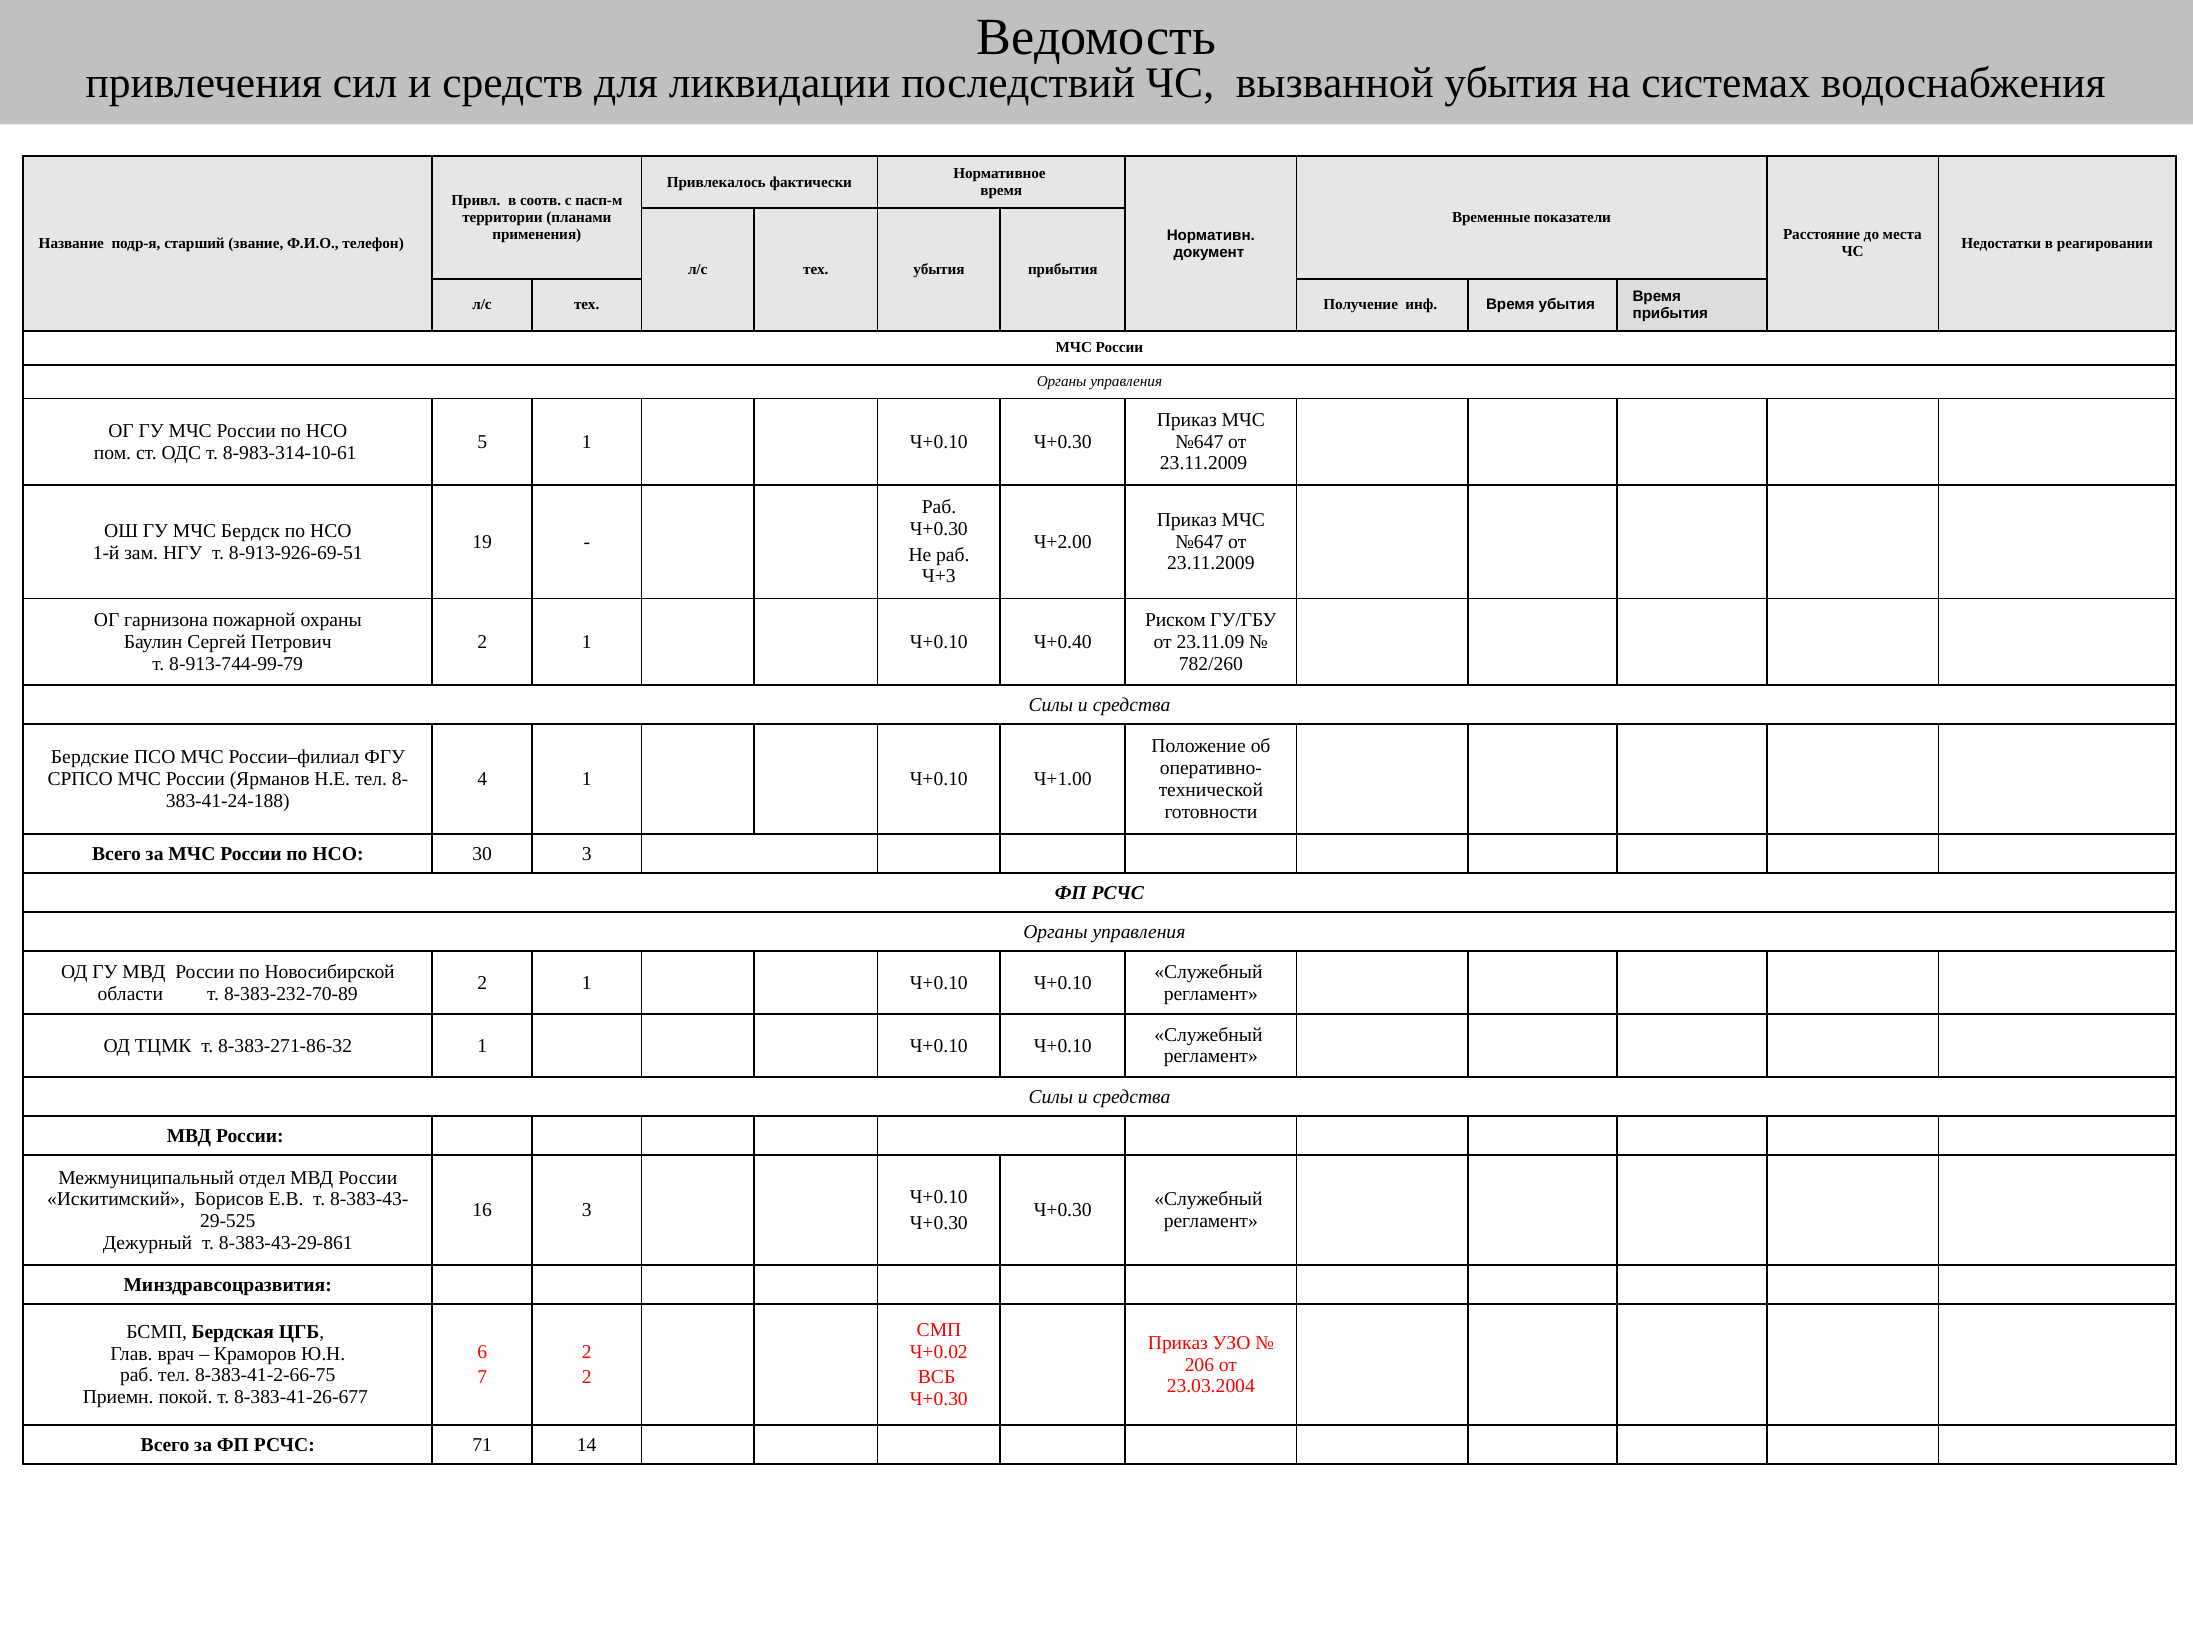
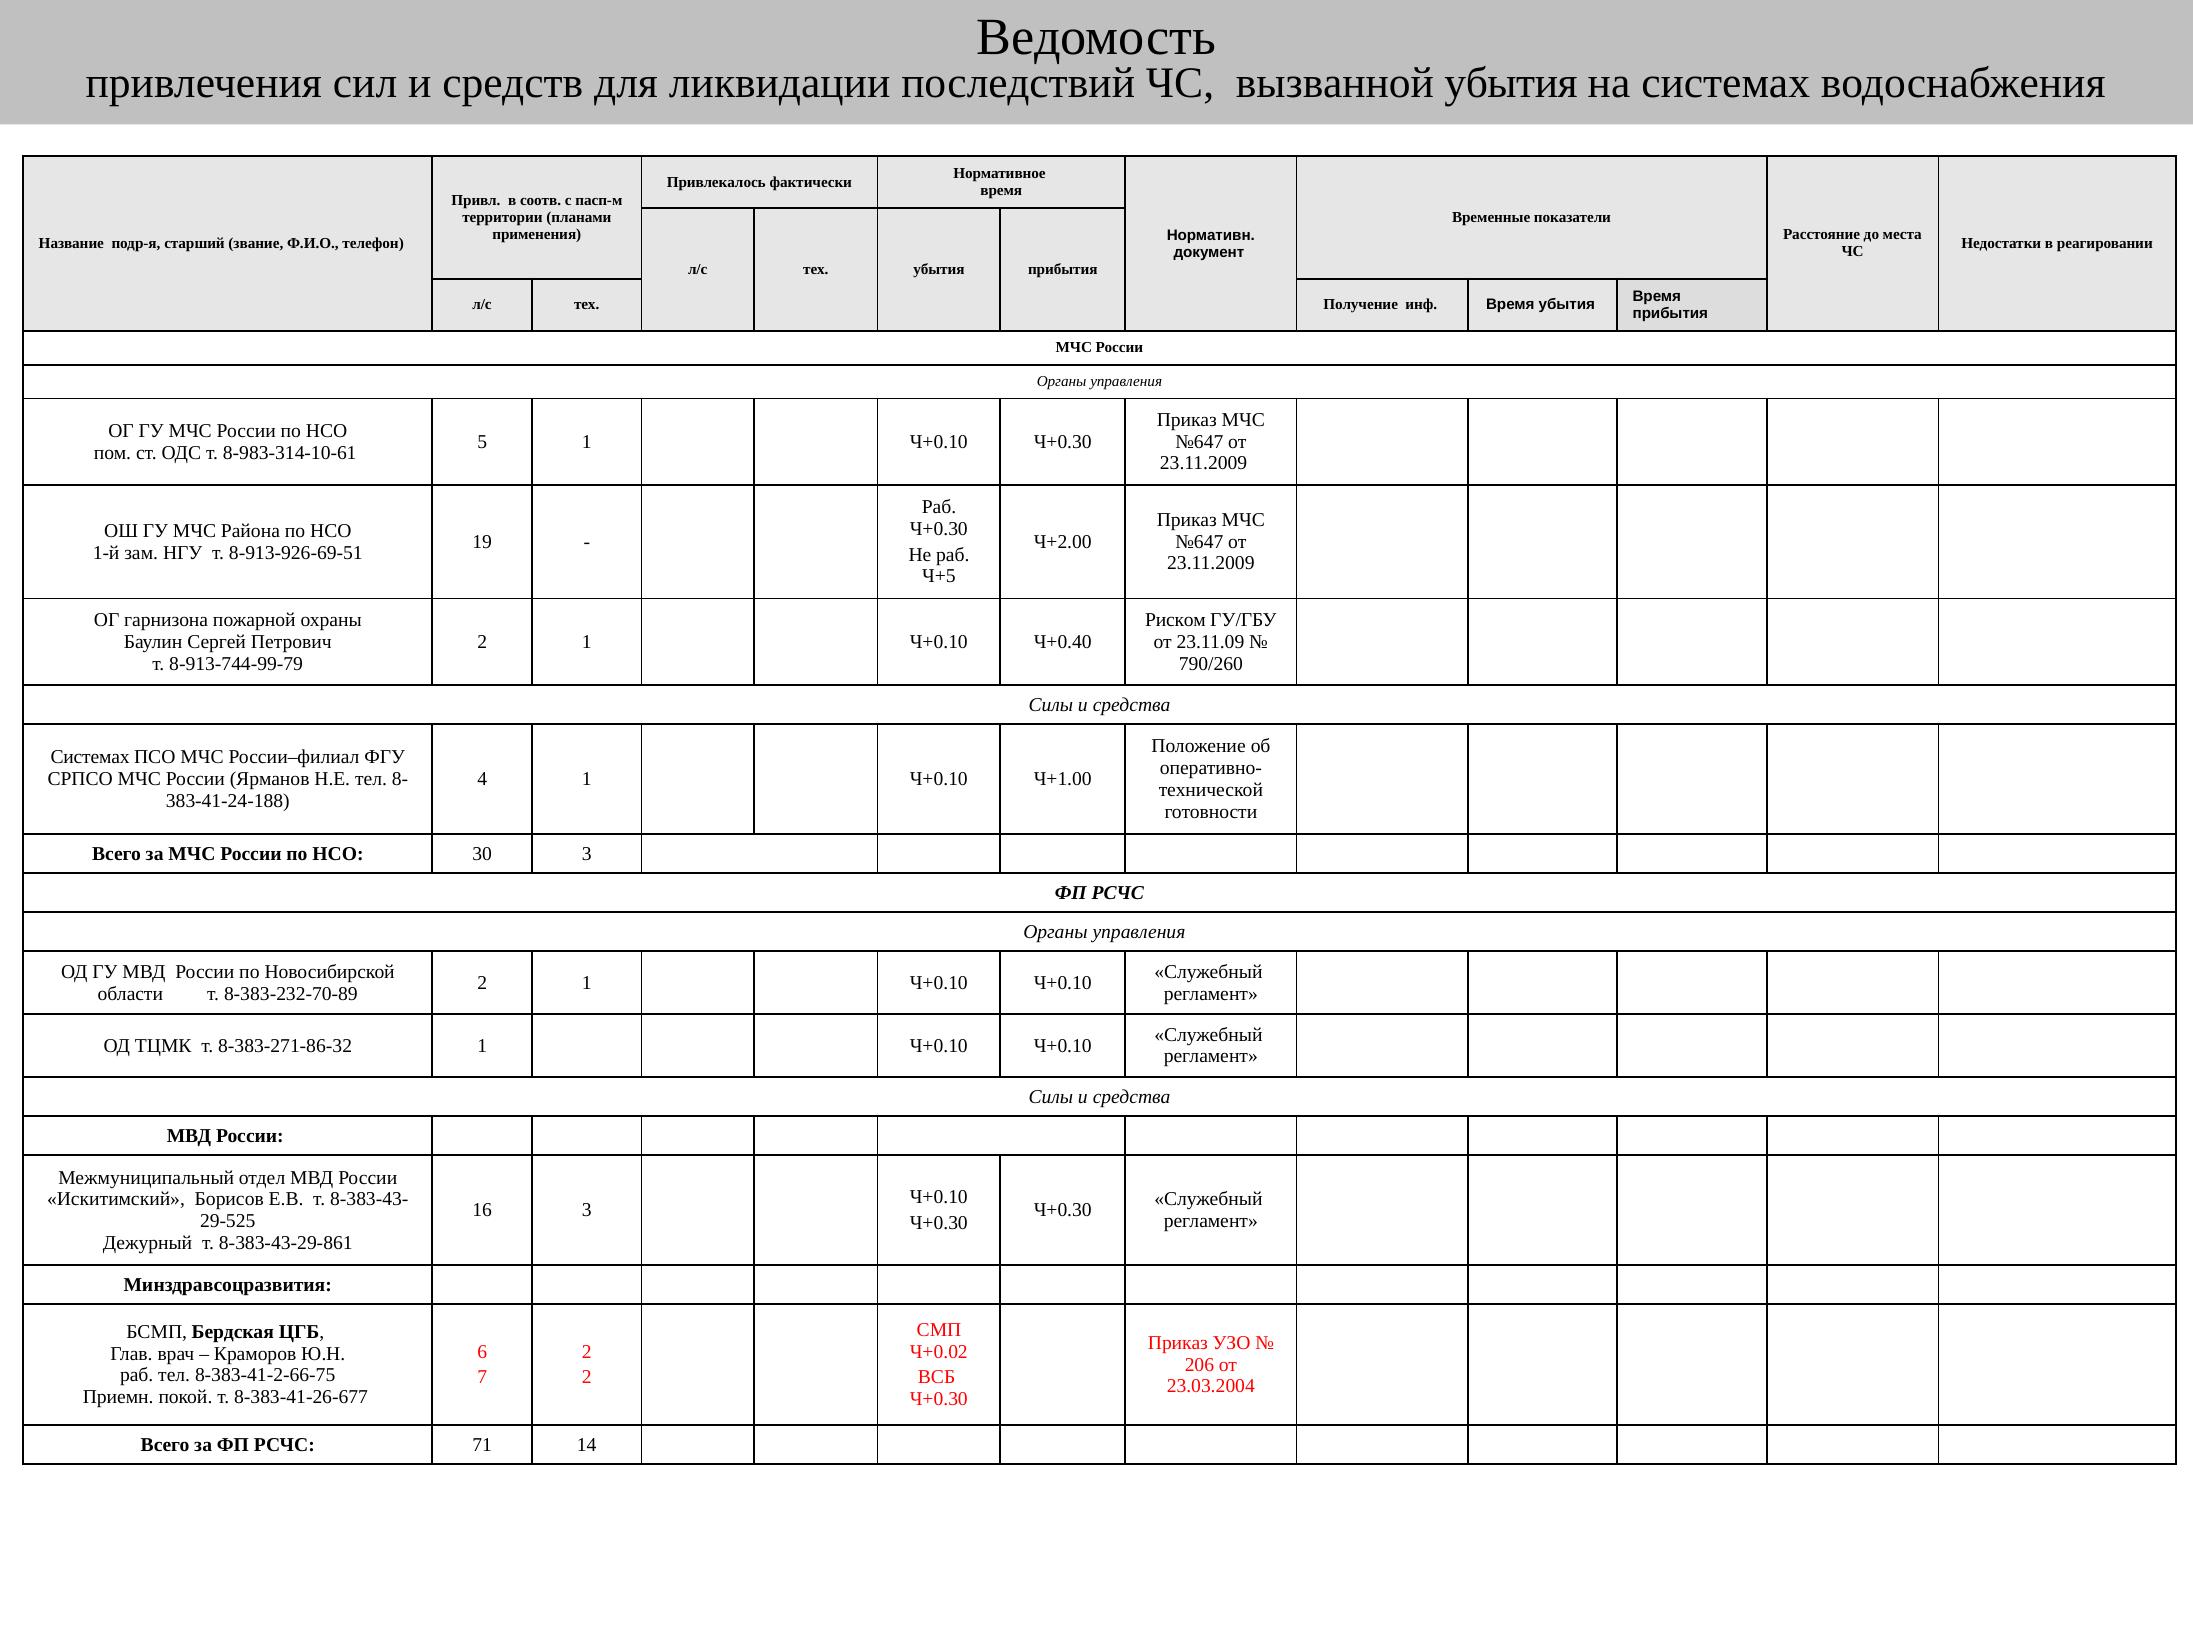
Бердск: Бердск -> Района
Ч+3: Ч+3 -> Ч+5
782/260: 782/260 -> 790/260
Бердские at (90, 757): Бердские -> Системах
